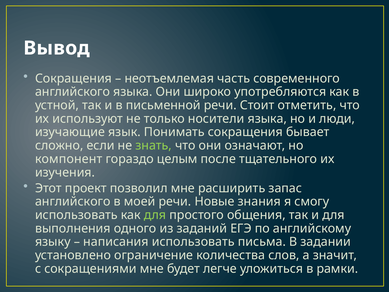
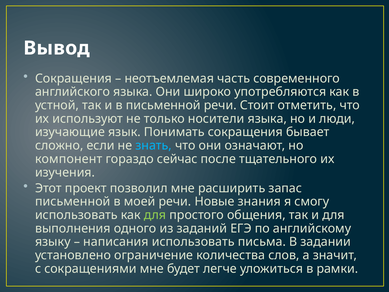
знать colour: light green -> light blue
целым: целым -> сейчас
английского at (73, 201): английского -> письменной
